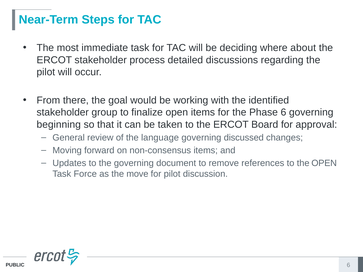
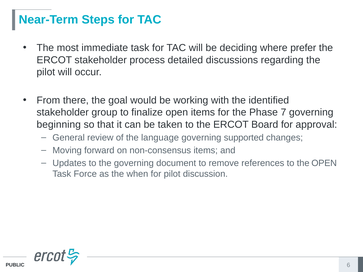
about: about -> prefer
Phase 6: 6 -> 7
discussed: discussed -> supported
move: move -> when
